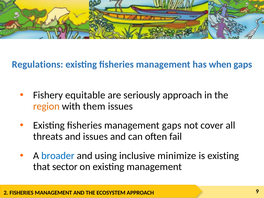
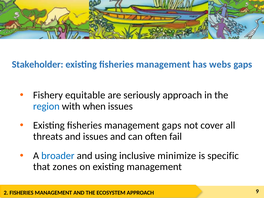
Regulations: Regulations -> Stakeholder
when: when -> webs
region colour: orange -> blue
them: them -> when
is existing: existing -> specific
sector: sector -> zones
